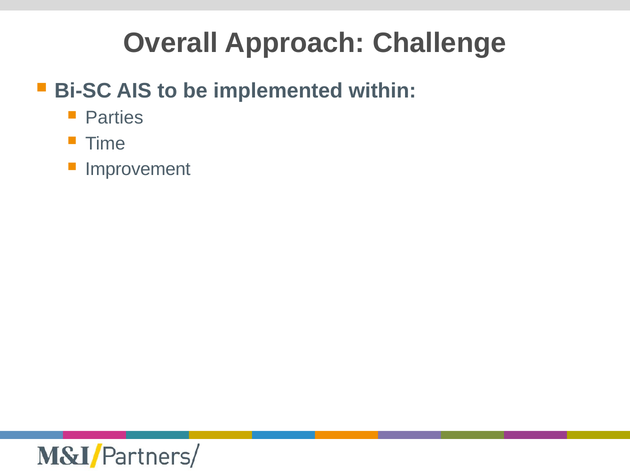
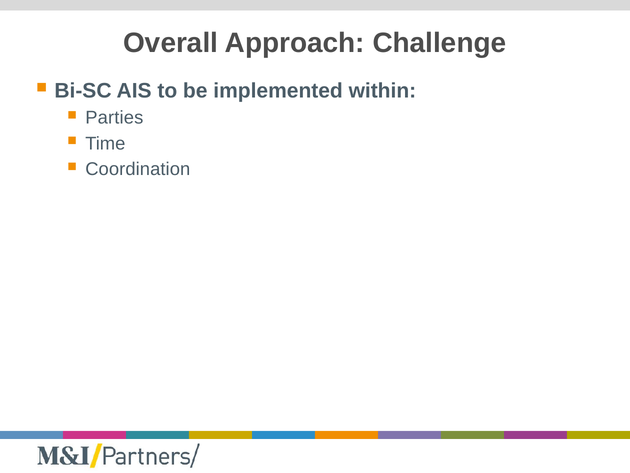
Improvement: Improvement -> Coordination
